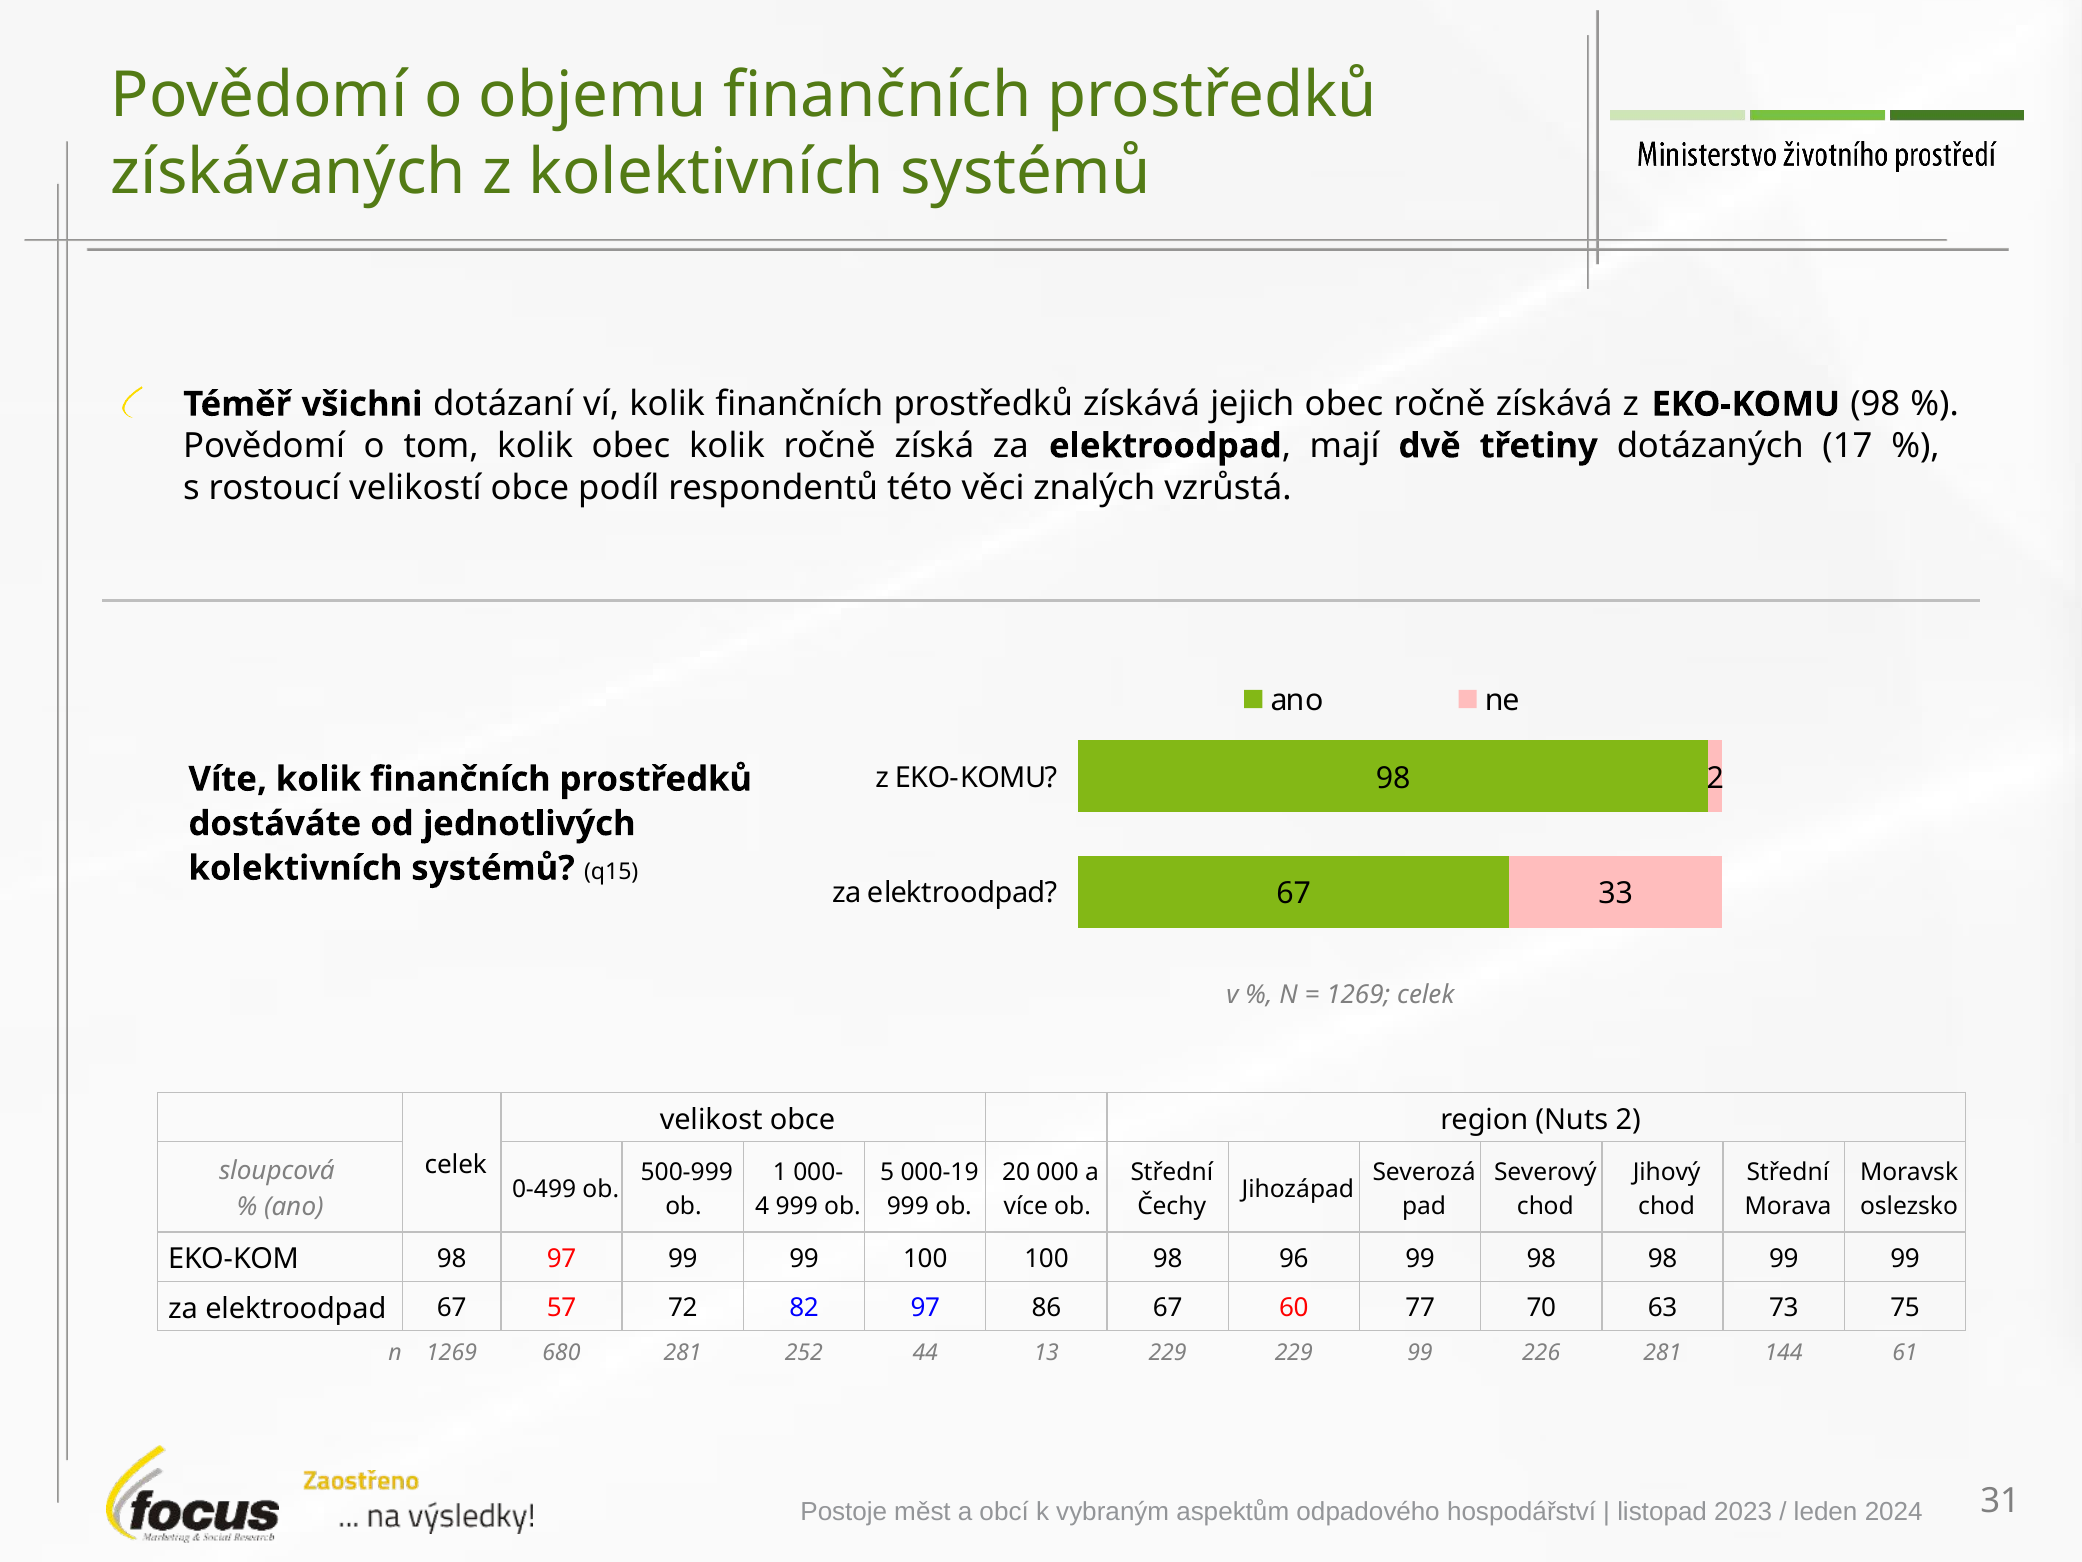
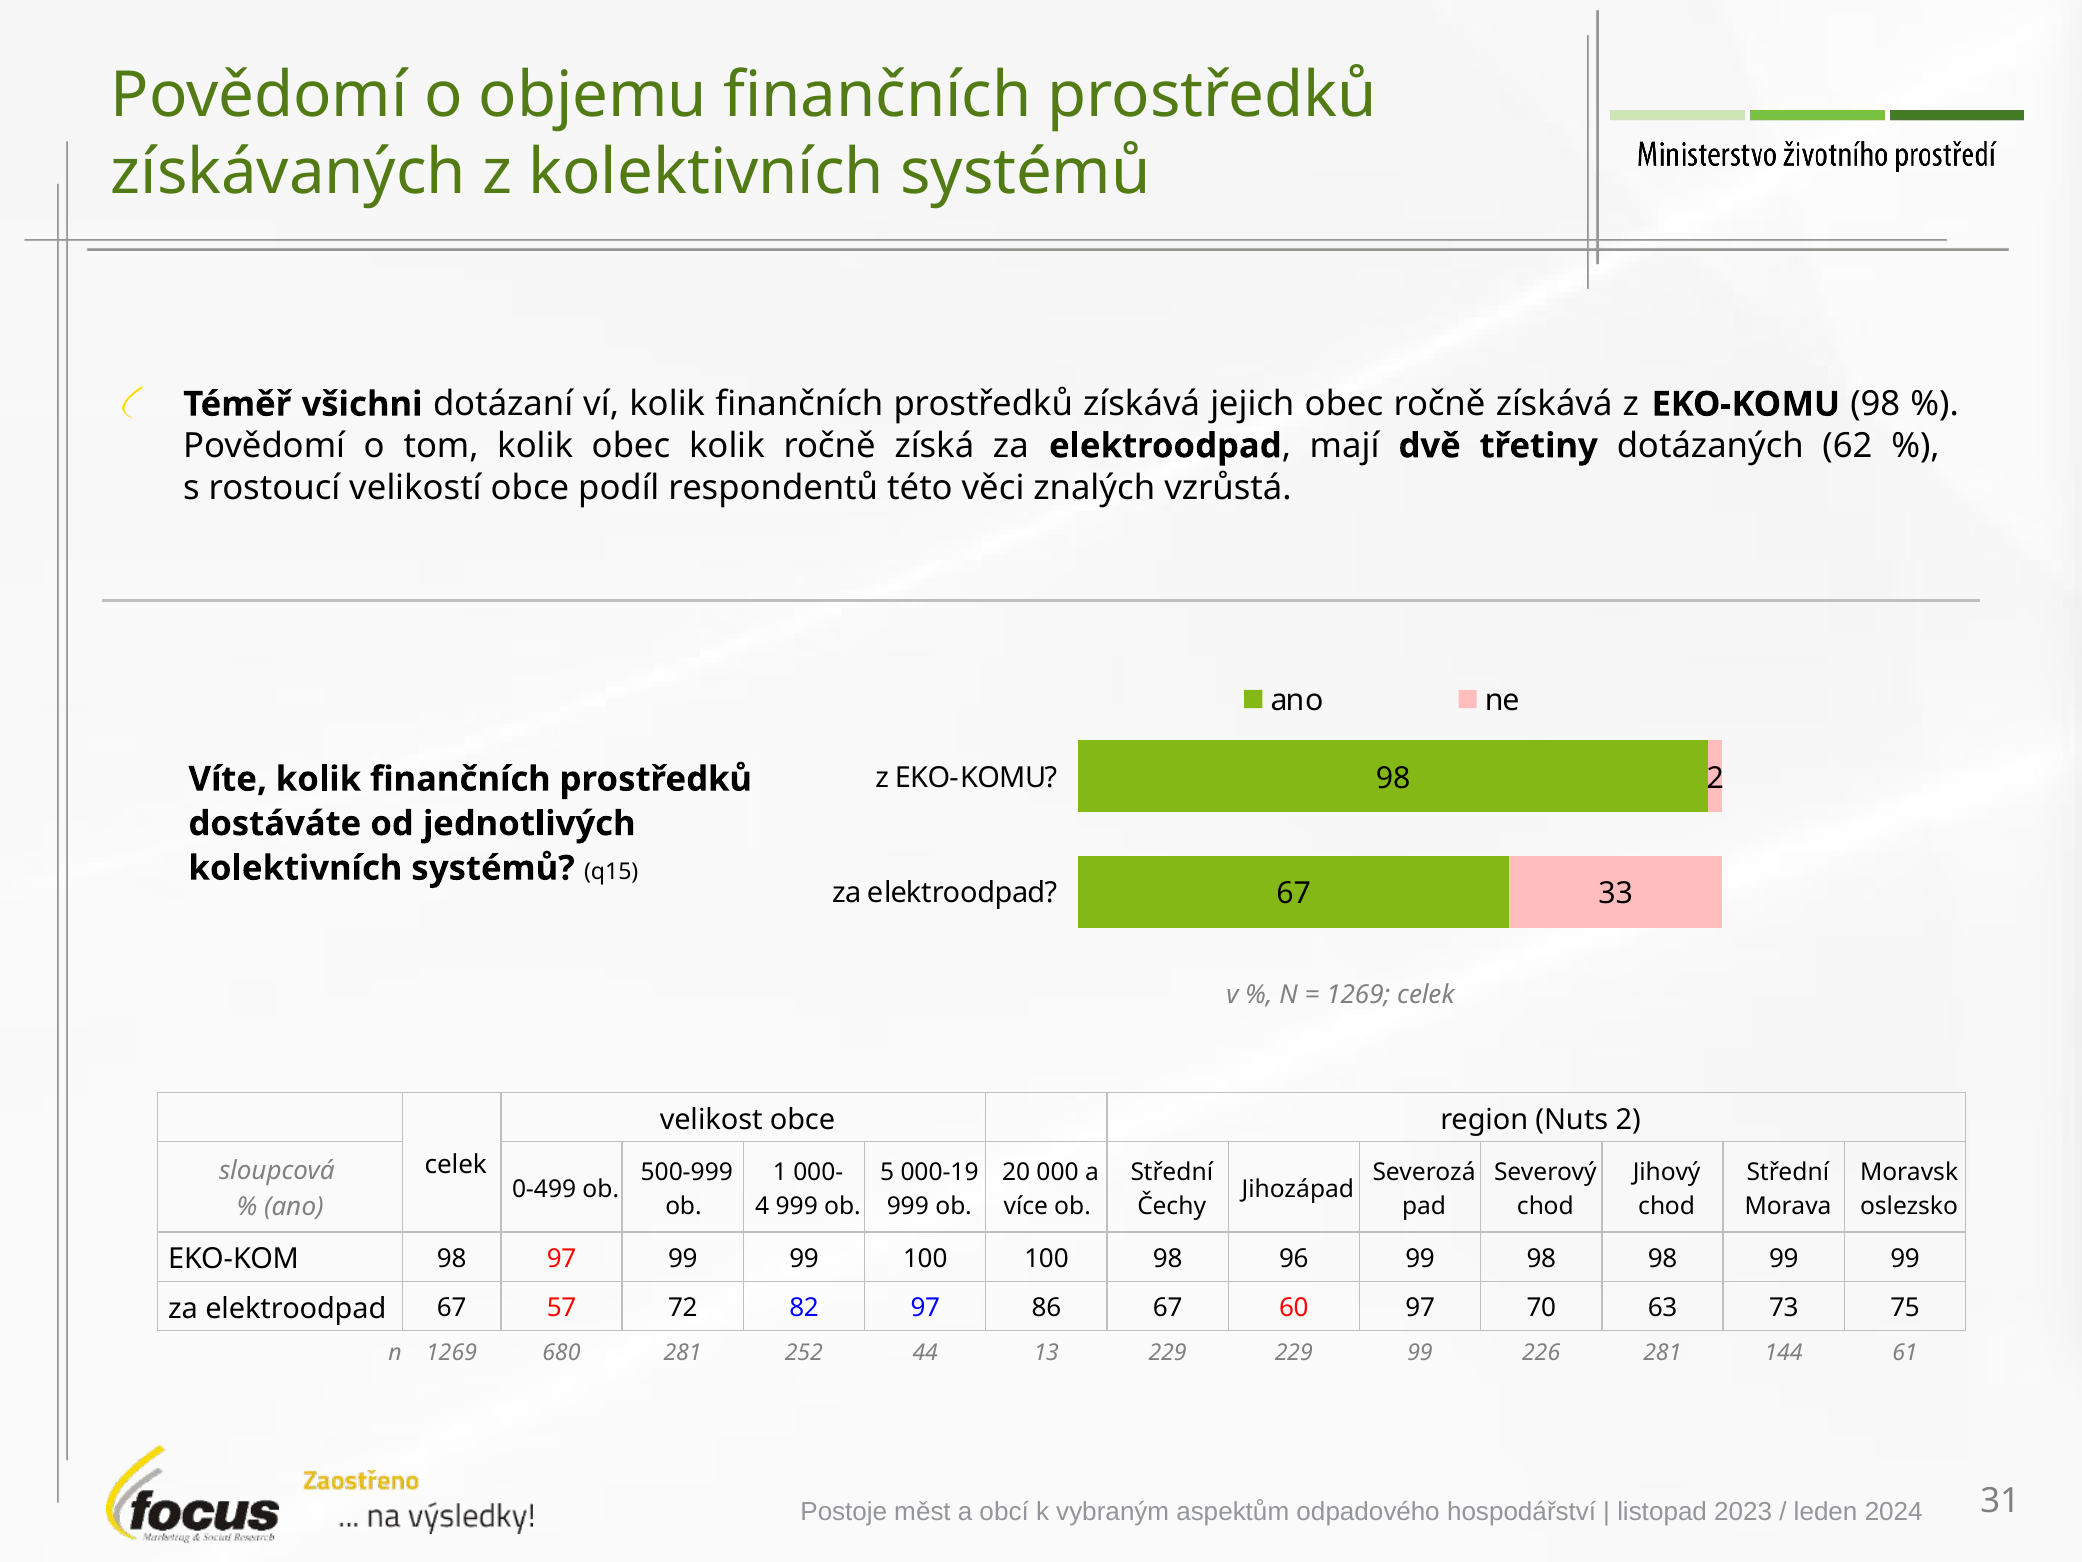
17: 17 -> 62
60 77: 77 -> 97
